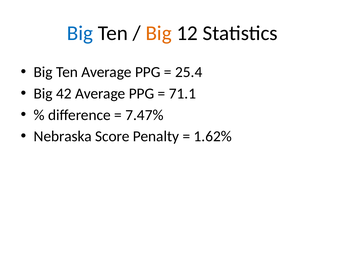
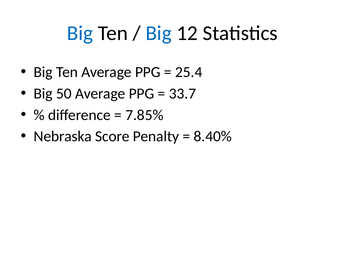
Big at (159, 33) colour: orange -> blue
42: 42 -> 50
71.1: 71.1 -> 33.7
7.47%: 7.47% -> 7.85%
1.62%: 1.62% -> 8.40%
